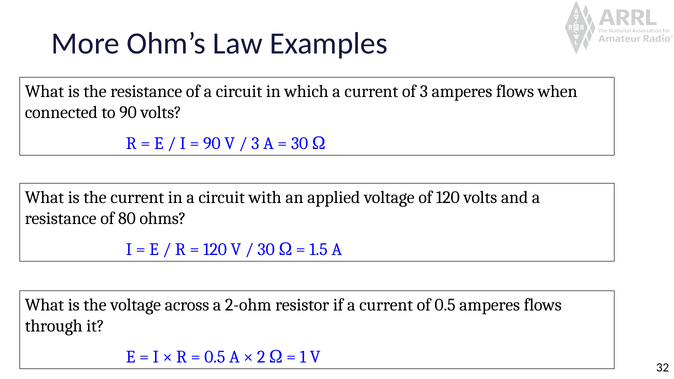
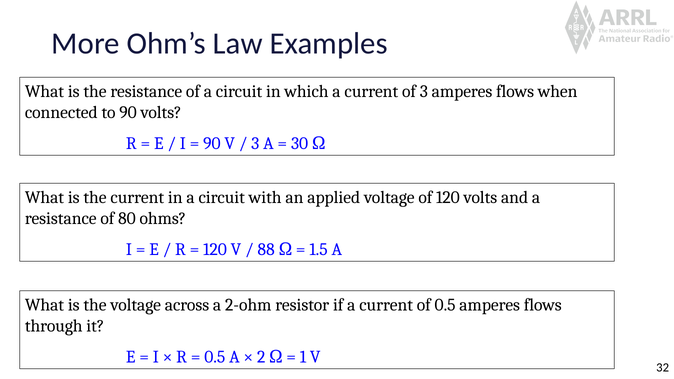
30 at (266, 250): 30 -> 88
